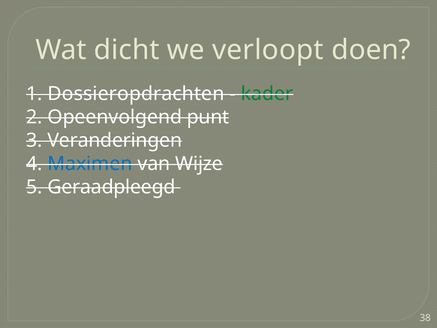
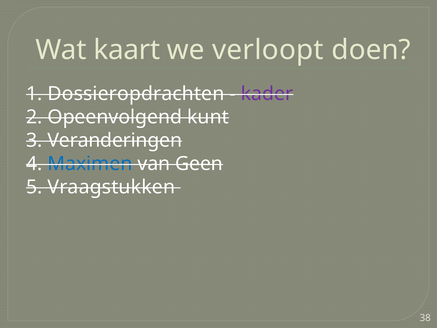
dicht: dicht -> kaart
kader colour: green -> purple
punt: punt -> kunt
Wijze: Wijze -> Geen
Geraadpleegd: Geraadpleegd -> Vraagstukken
